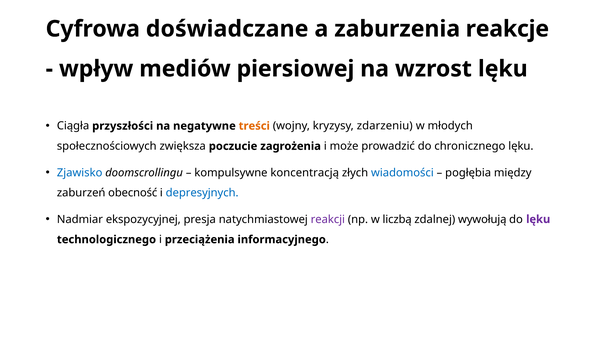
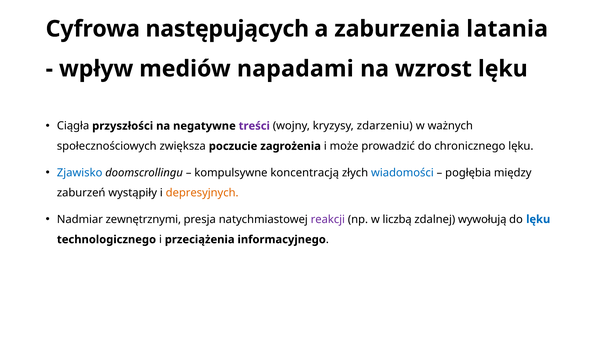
doświadczane: doświadczane -> następujących
reakcje: reakcje -> latania
piersiowej: piersiowej -> napadami
treści colour: orange -> purple
młodych: młodych -> ważnych
obecność: obecność -> wystąpiły
depresyjnych colour: blue -> orange
ekspozycyjnej: ekspozycyjnej -> zewnętrznymi
lęku at (538, 219) colour: purple -> blue
